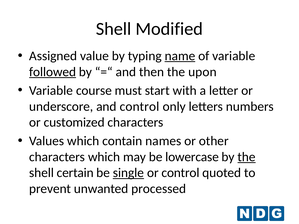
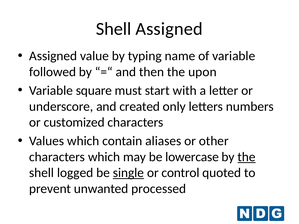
Shell Modified: Modified -> Assigned
name underline: present -> none
followed underline: present -> none
course: course -> square
and control: control -> created
names: names -> aliases
certain: certain -> logged
